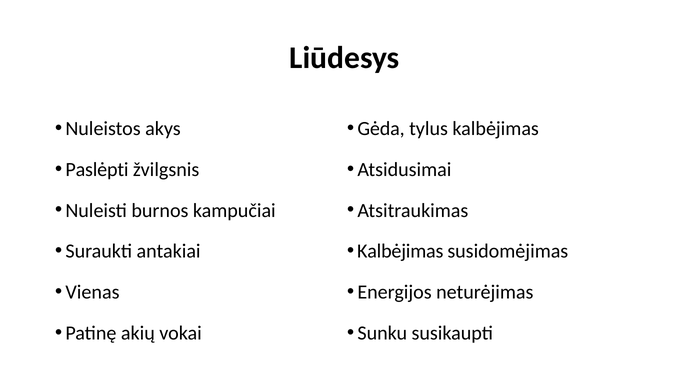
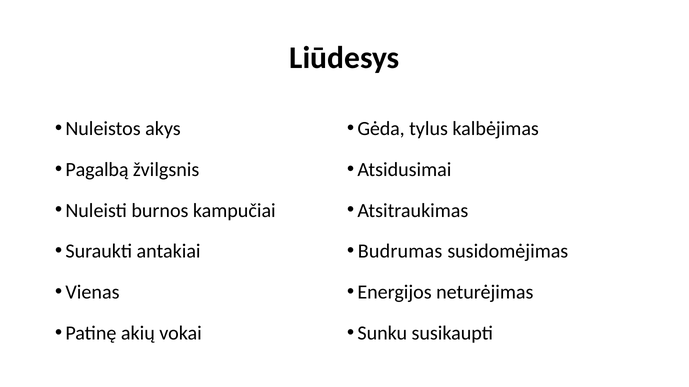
Paslėpti: Paslėpti -> Pagalbą
Kalbėjimas at (400, 252): Kalbėjimas -> Budrumas
